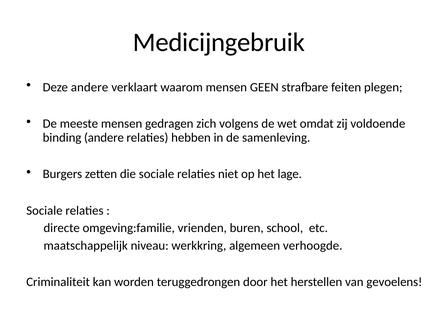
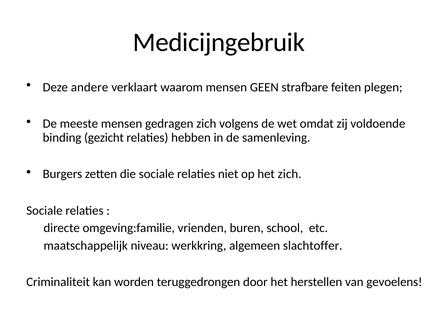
binding andere: andere -> gezicht
het lage: lage -> zich
verhoogde: verhoogde -> slachtoffer
